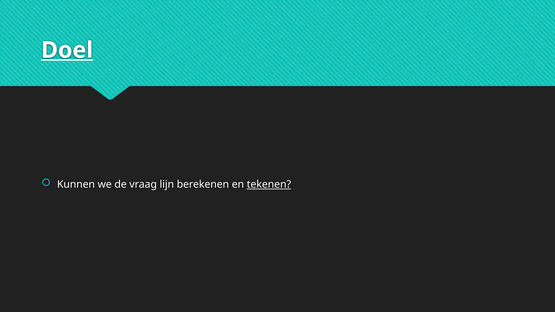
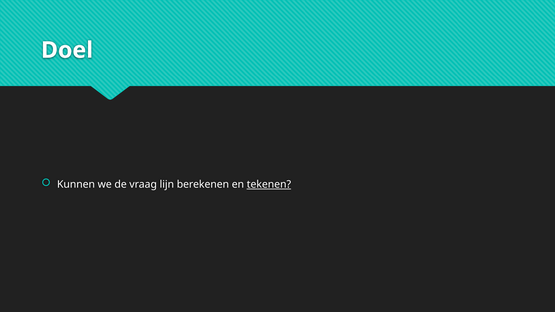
Doel underline: present -> none
